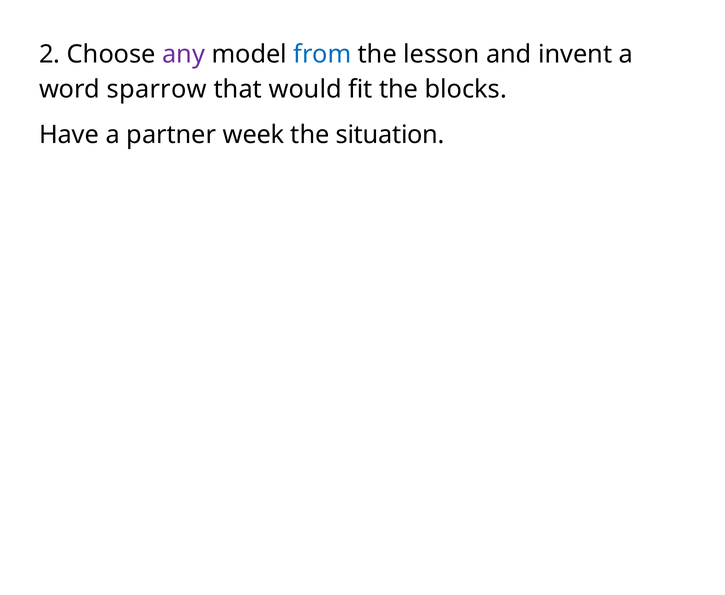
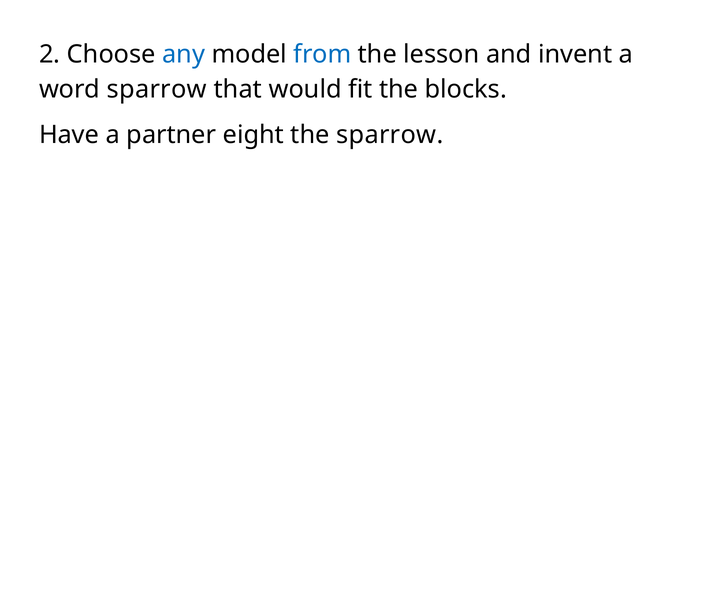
any colour: purple -> blue
week: week -> eight
the situation: situation -> sparrow
